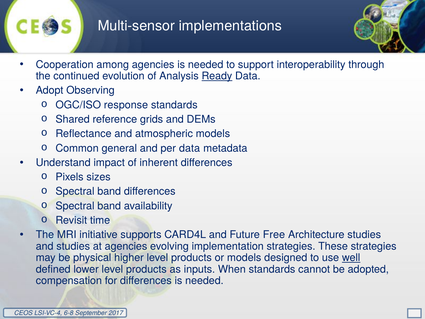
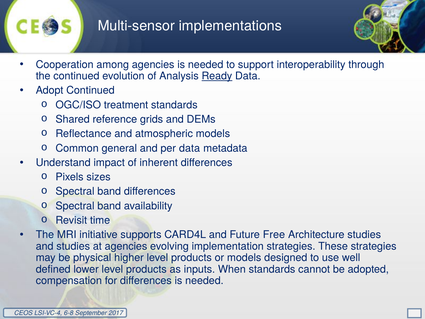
Adopt Observing: Observing -> Continued
response: response -> treatment
well underline: present -> none
